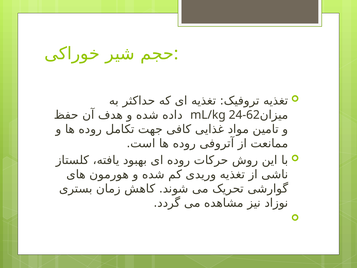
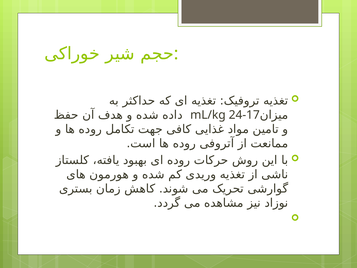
24-62: 24-62 -> 24-17
